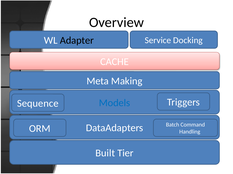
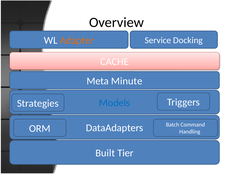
Adapter colour: black -> orange
Making: Making -> Minute
Sequence: Sequence -> Strategies
